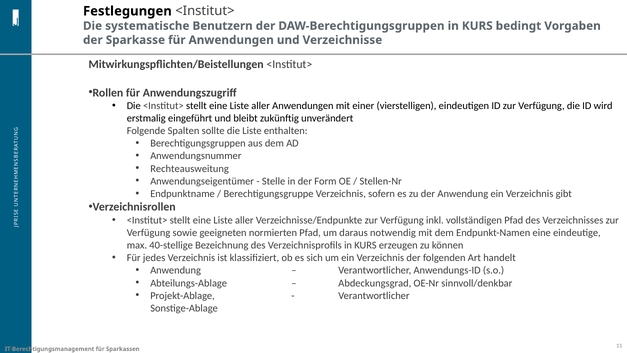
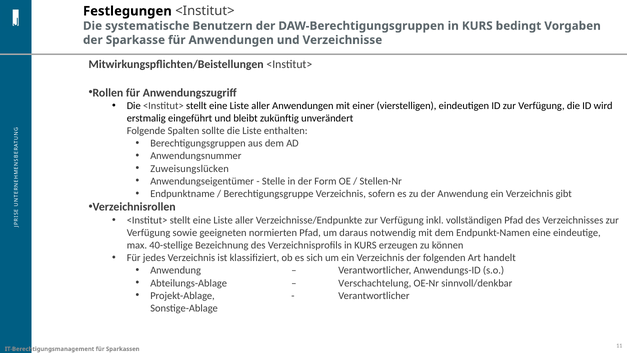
Rechteausweitung: Rechteausweitung -> Zuweisungslücken
Abdeckungsgrad: Abdeckungsgrad -> Verschachtelung
